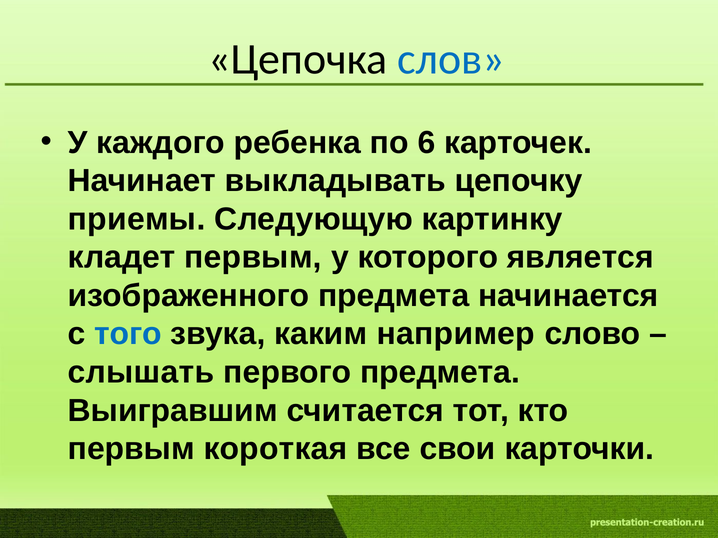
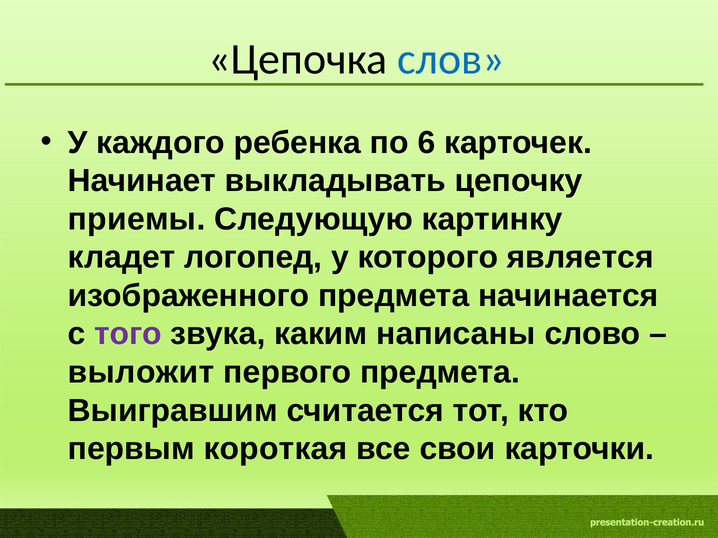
кладет первым: первым -> логопед
того colour: blue -> purple
например: например -> написаны
слышать: слышать -> выложит
